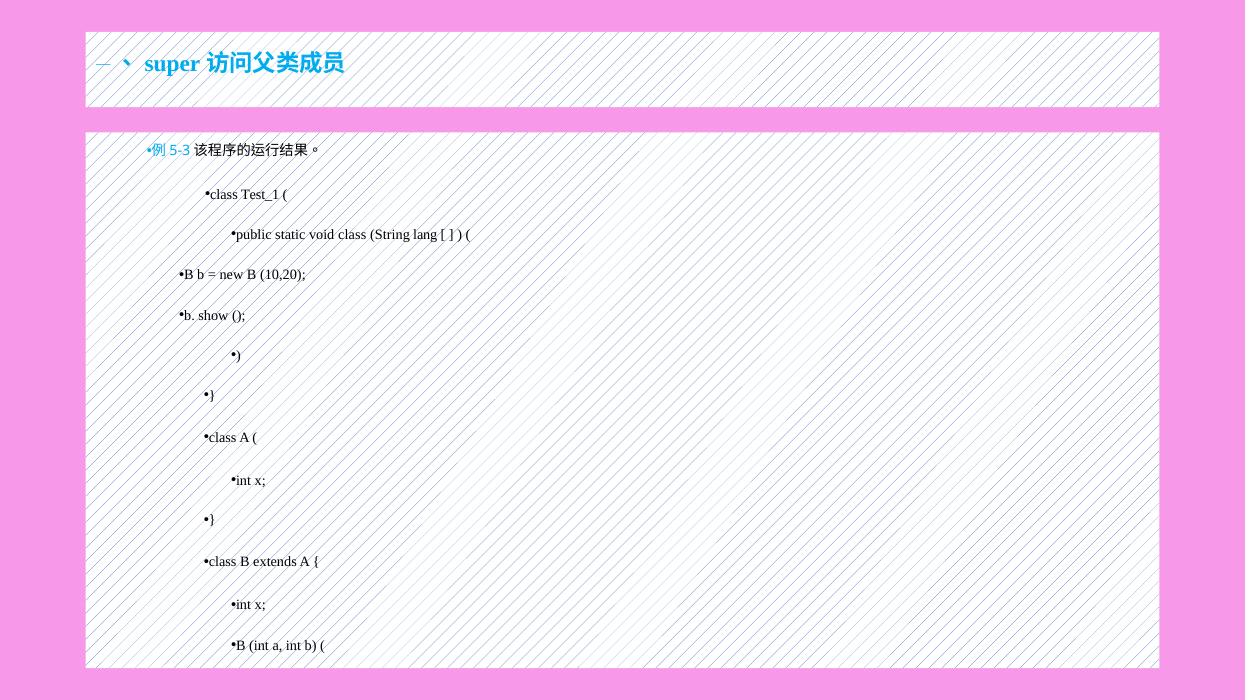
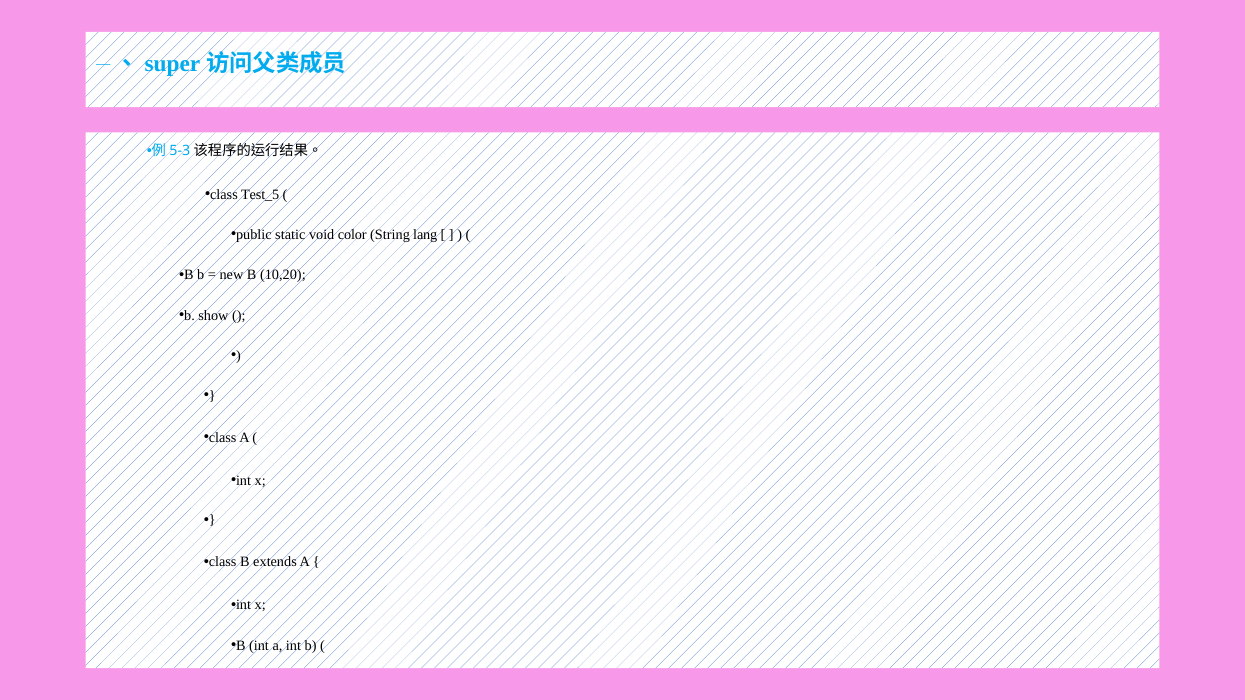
Test_1: Test_1 -> Test_5
void class: class -> color
